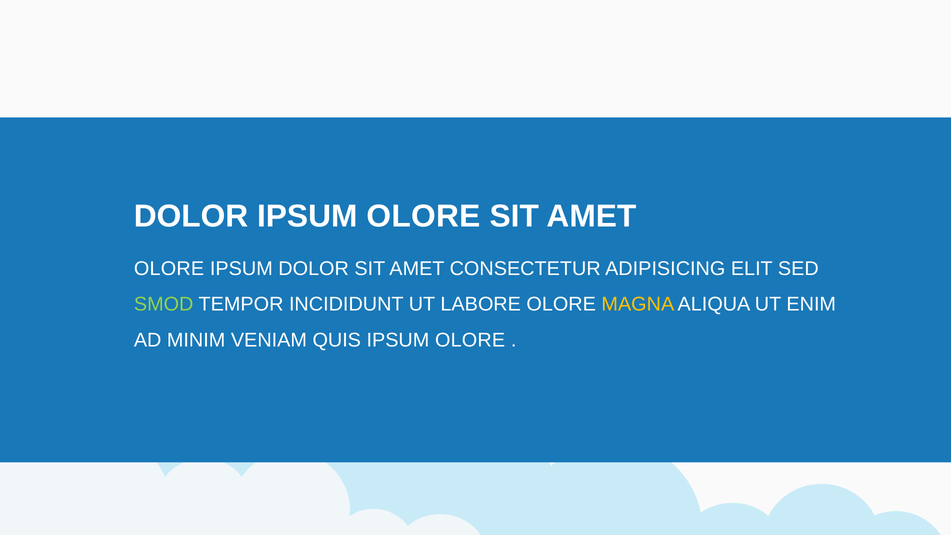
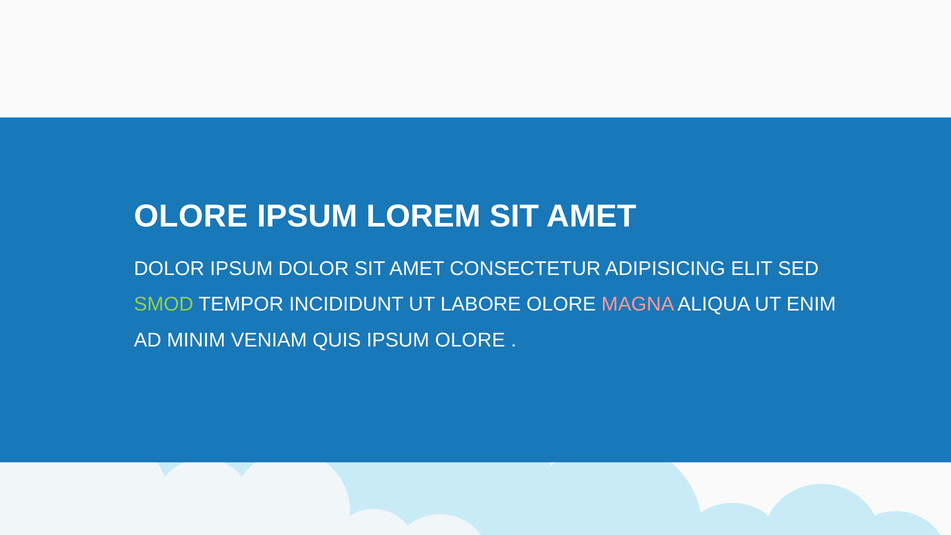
DOLOR at (191, 216): DOLOR -> OLORE
OLORE at (423, 216): OLORE -> LOREM
OLORE at (169, 269): OLORE -> DOLOR
MAGNA colour: yellow -> pink
